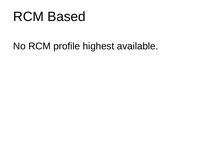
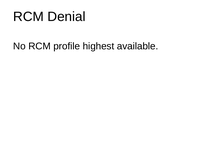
Based: Based -> Denial
